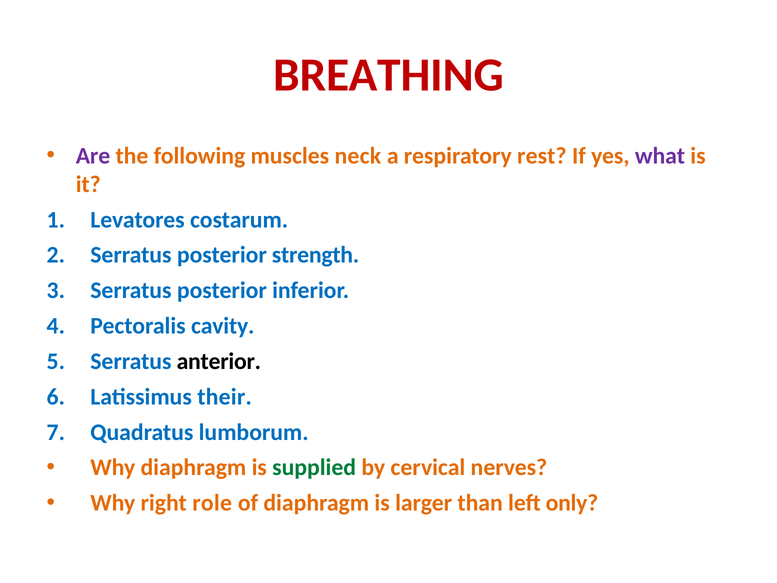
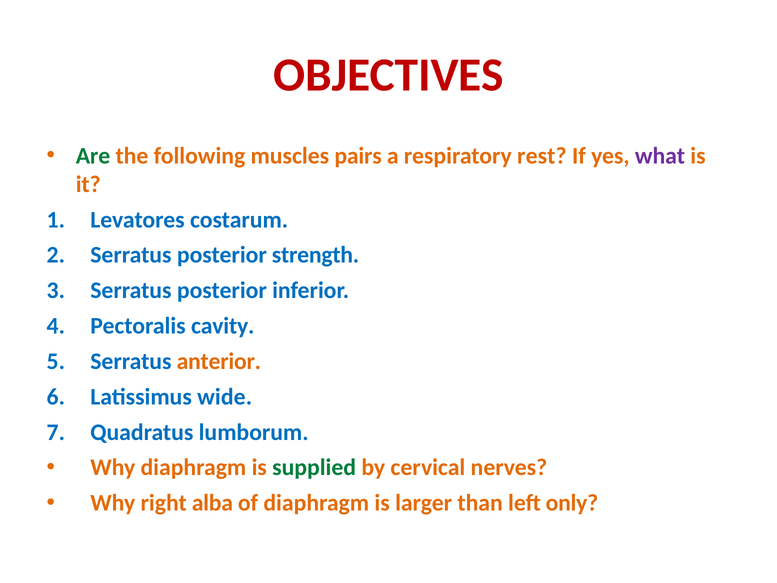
BREATHING: BREATHING -> OBJECTIVES
Are colour: purple -> green
neck: neck -> pairs
anterior colour: black -> orange
their: their -> wide
role: role -> alba
